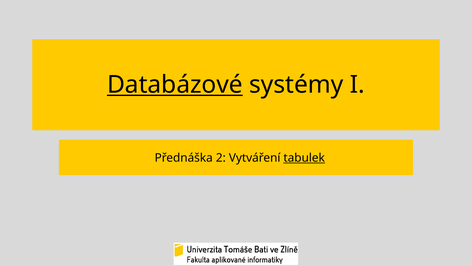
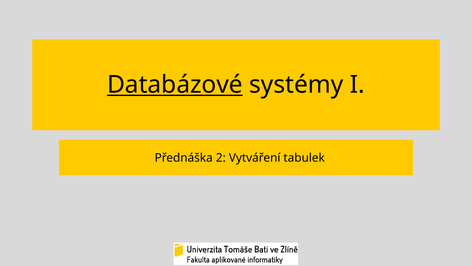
tabulek underline: present -> none
